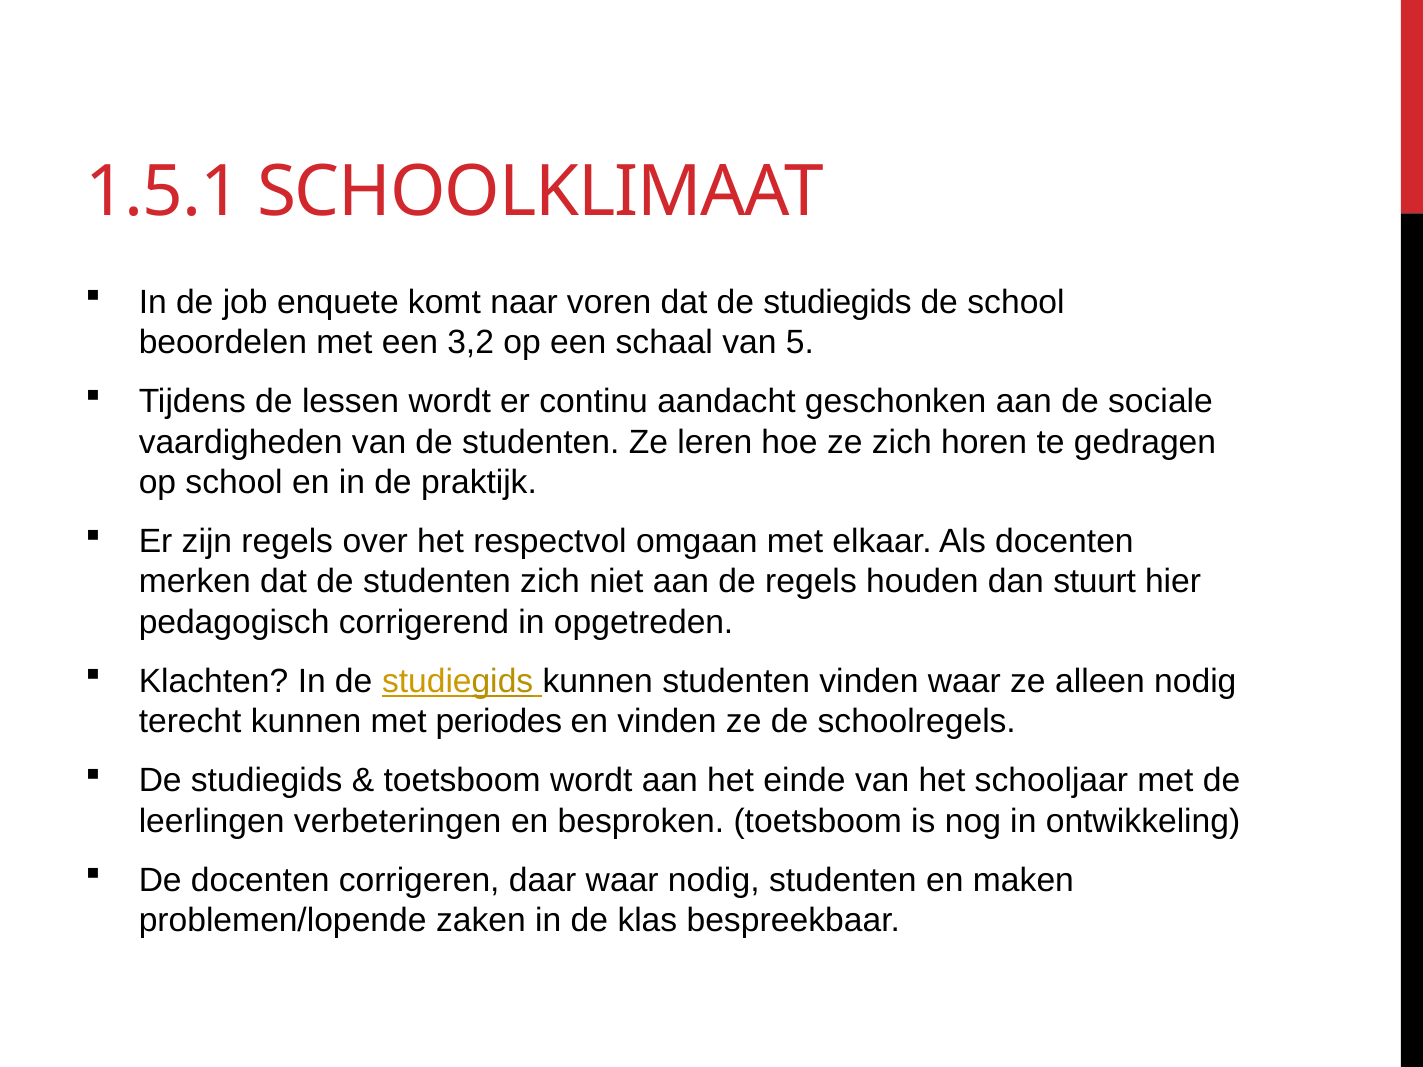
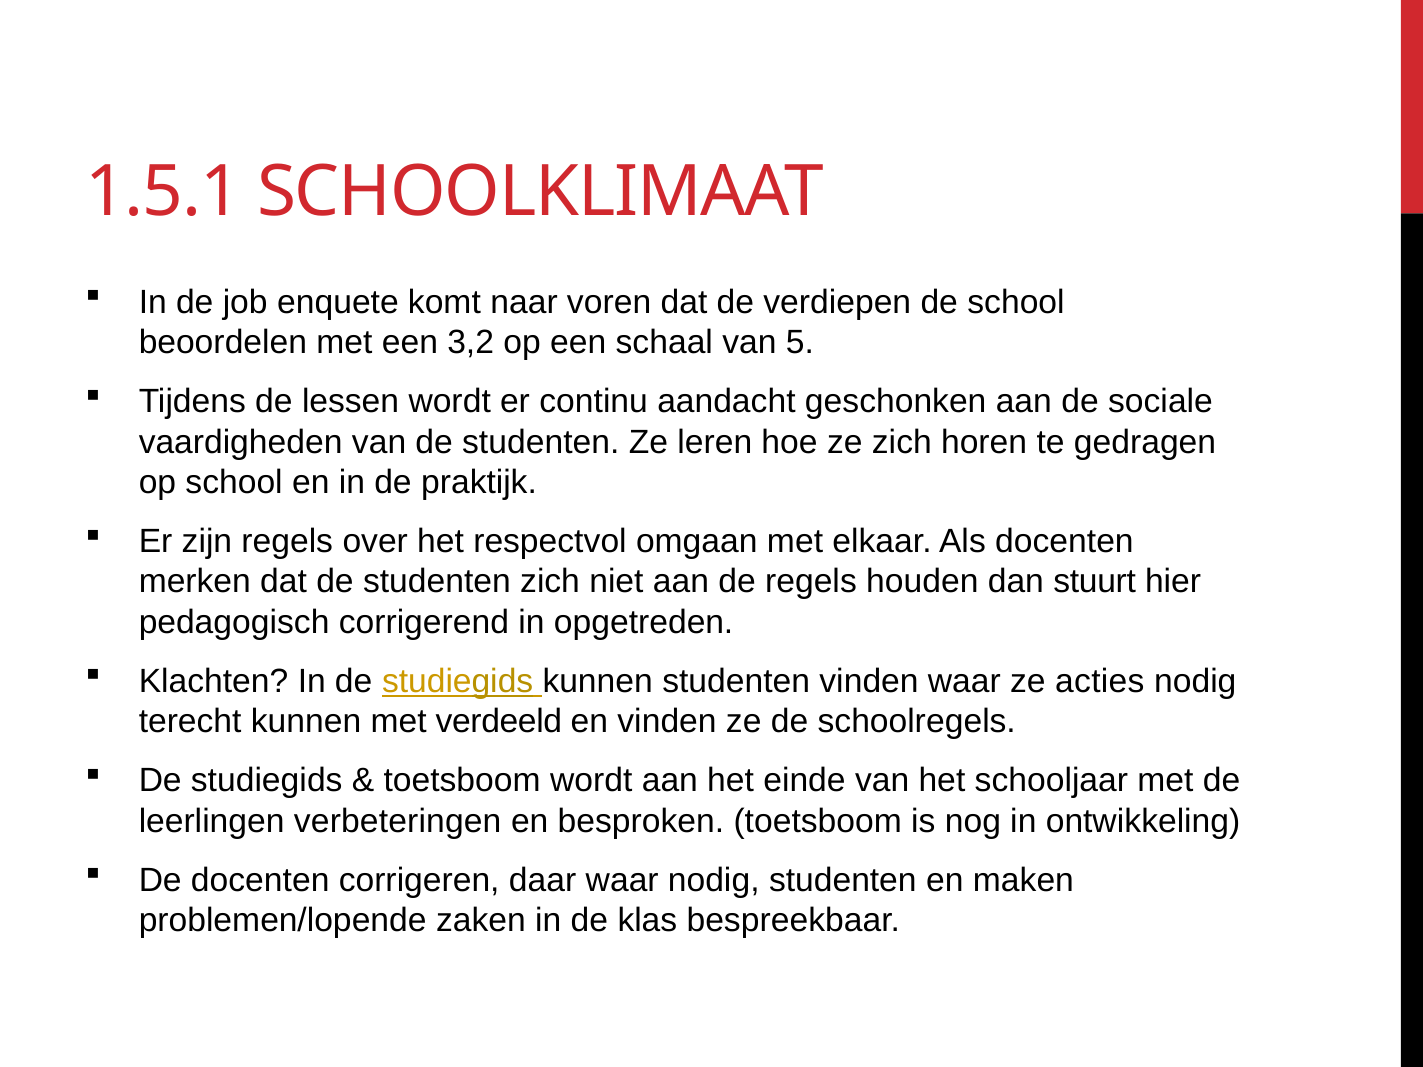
dat de studiegids: studiegids -> verdiepen
alleen: alleen -> acties
periodes: periodes -> verdeeld
